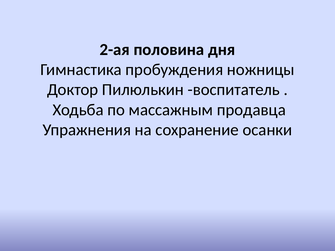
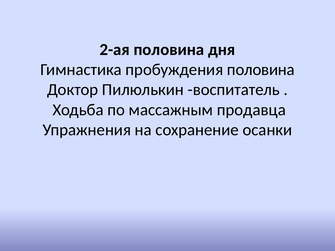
пробуждения ножницы: ножницы -> половина
